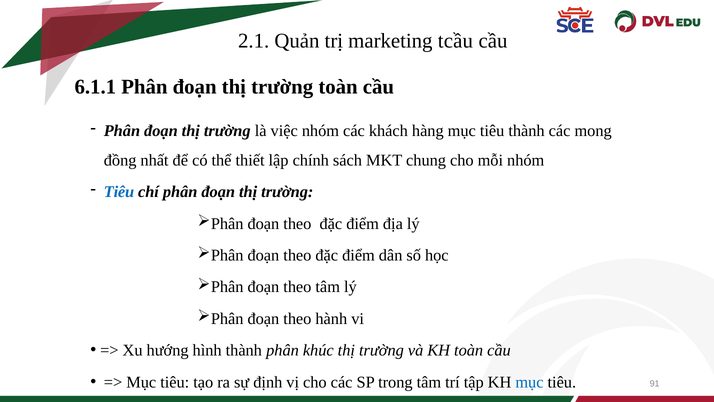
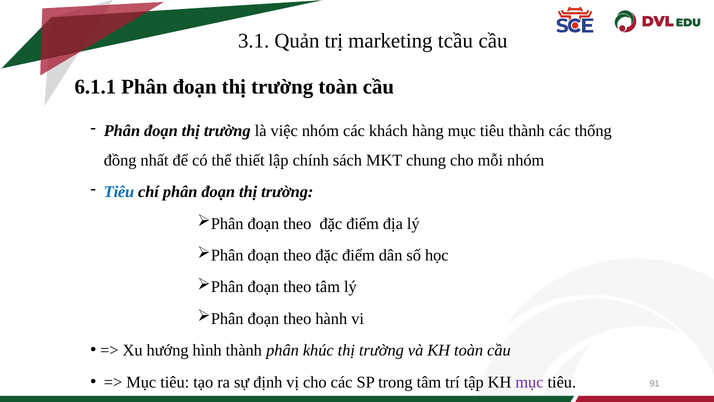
2.1: 2.1 -> 3.1
mong: mong -> thống
mục at (529, 382) colour: blue -> purple
